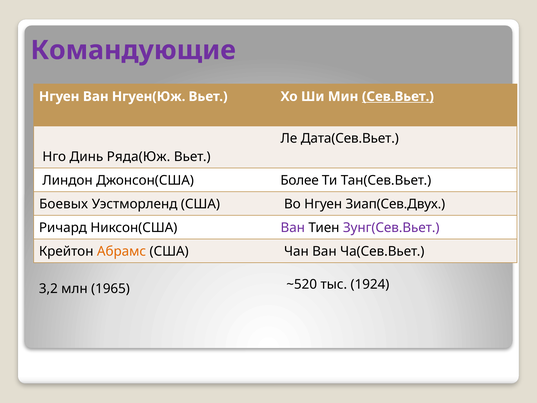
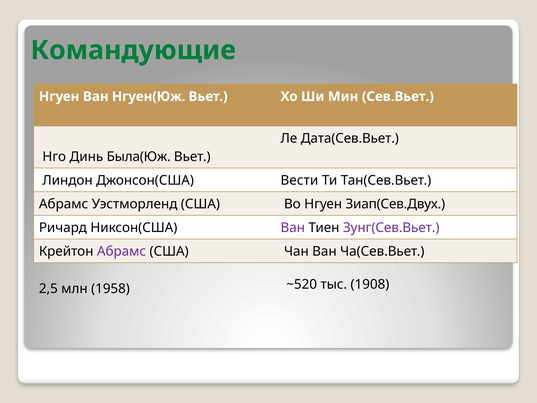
Командующие colour: purple -> green
Сев.Вьет underline: present -> none
Ряда(Юж: Ряда(Юж -> Была(Юж
Более: Более -> Вести
Боевых at (64, 204): Боевых -> Абрамс
Абрамс at (122, 251) colour: orange -> purple
3,2: 3,2 -> 2,5
1965: 1965 -> 1958
1924: 1924 -> 1908
